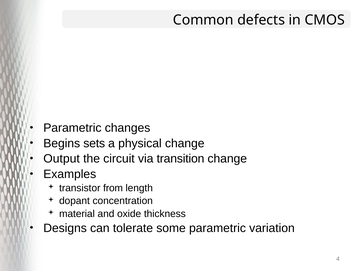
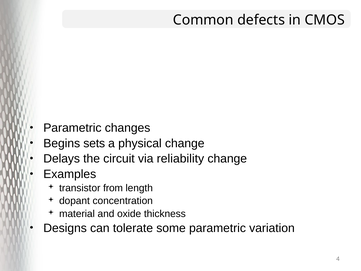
Output: Output -> Delays
transition: transition -> reliability
